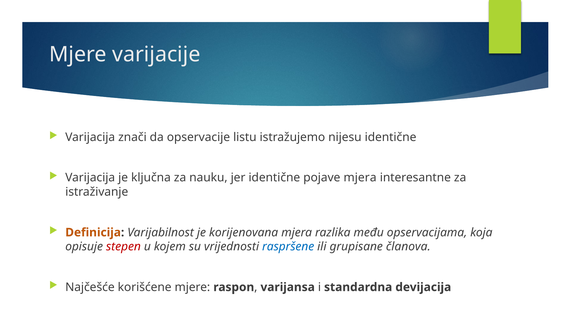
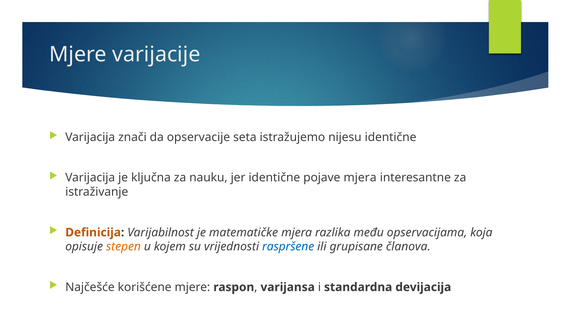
listu: listu -> seta
korijenovana: korijenovana -> matematičke
stepen colour: red -> orange
